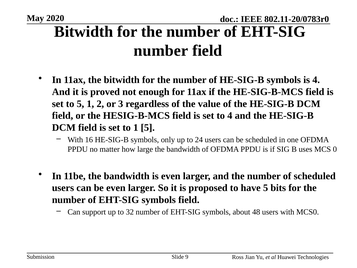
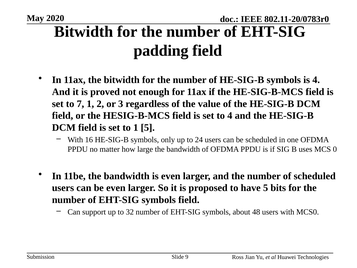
number at (161, 51): number -> padding
to 5: 5 -> 7
